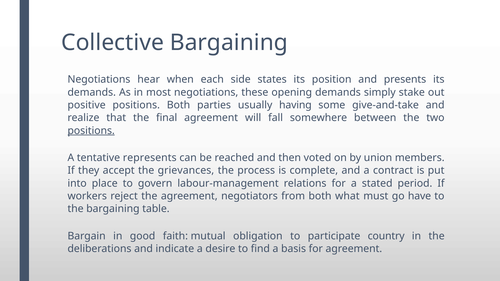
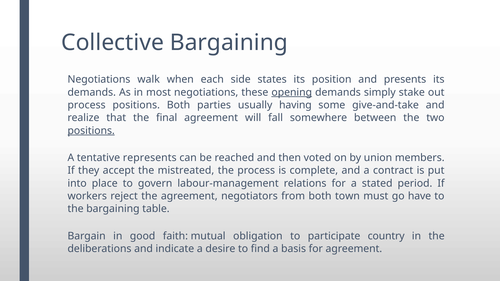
hear: hear -> walk
opening underline: none -> present
positive at (87, 105): positive -> process
grievances: grievances -> mistreated
what: what -> town
